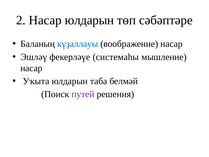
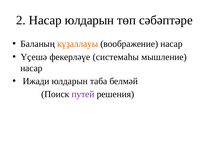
күҙаллауы colour: blue -> orange
Эшләү: Эшләү -> Үҫешә
Уҡыта: Уҡыта -> Ижади
